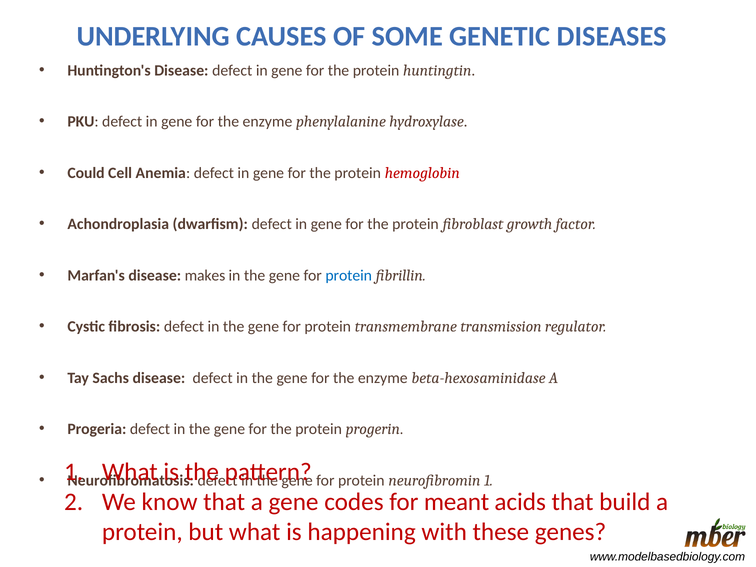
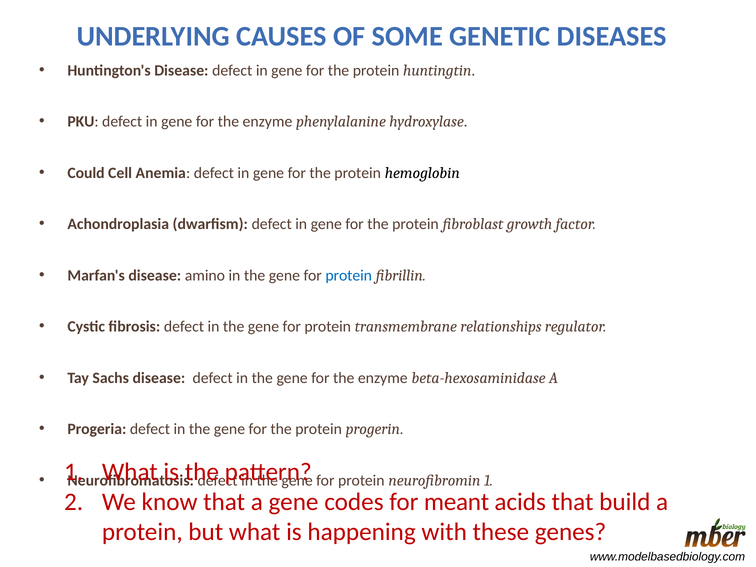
hemoglobin colour: red -> black
makes: makes -> amino
transmission: transmission -> relationships
